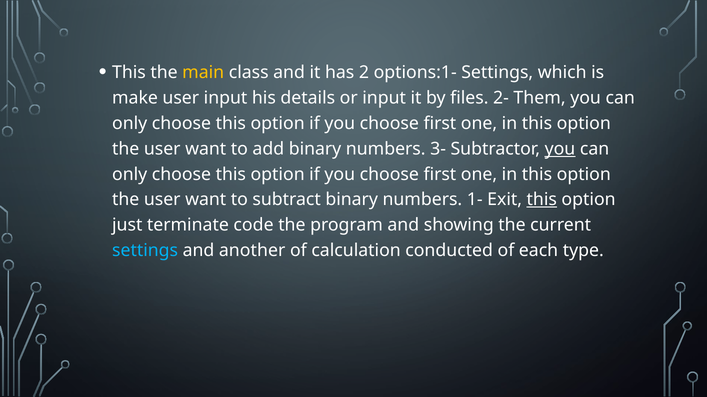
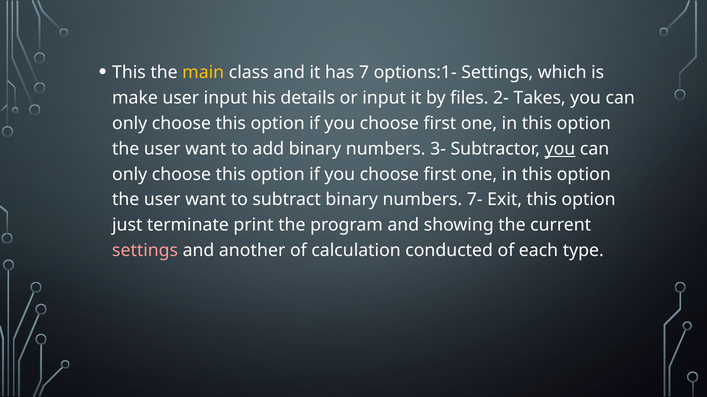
2: 2 -> 7
Them: Them -> Takes
1-: 1- -> 7-
this at (542, 200) underline: present -> none
code: code -> print
settings at (145, 251) colour: light blue -> pink
